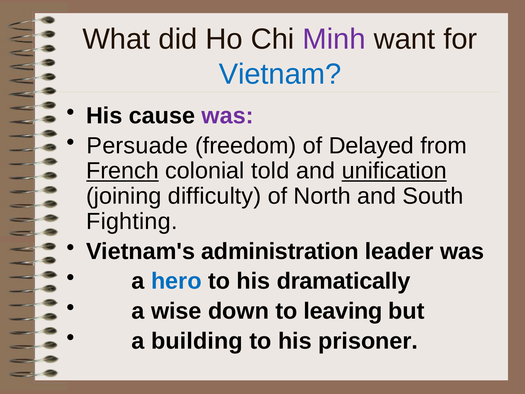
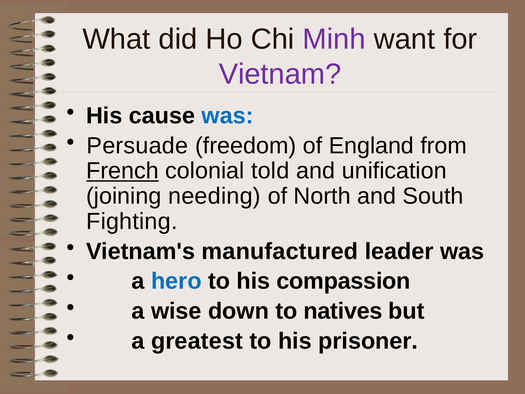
Vietnam colour: blue -> purple
was at (228, 116) colour: purple -> blue
Delayed: Delayed -> England
unification underline: present -> none
difficulty: difficulty -> needing
administration: administration -> manufactured
dramatically: dramatically -> compassion
leaving: leaving -> natives
building: building -> greatest
